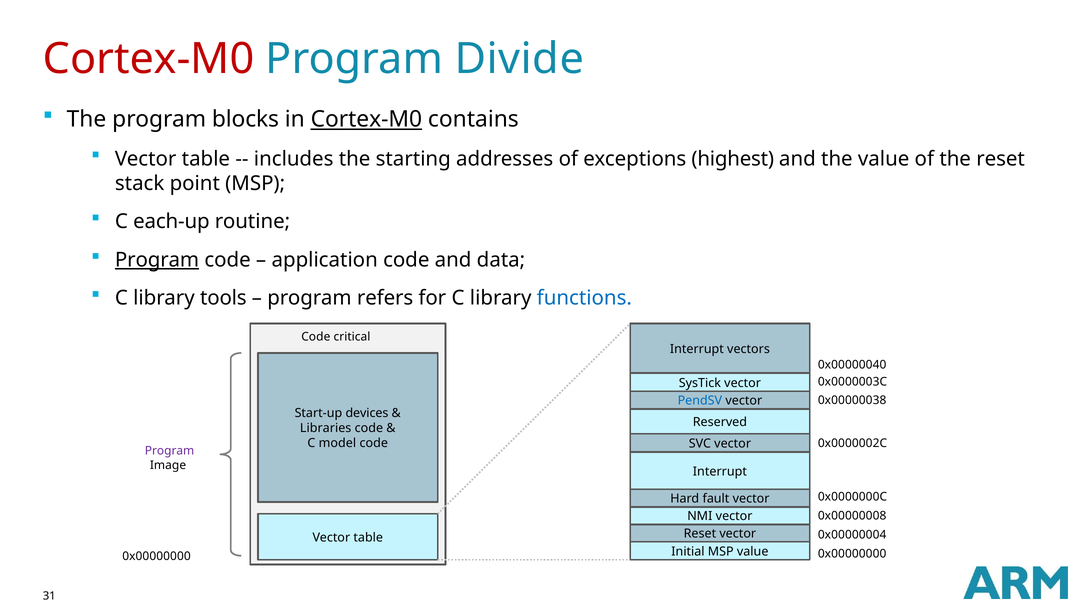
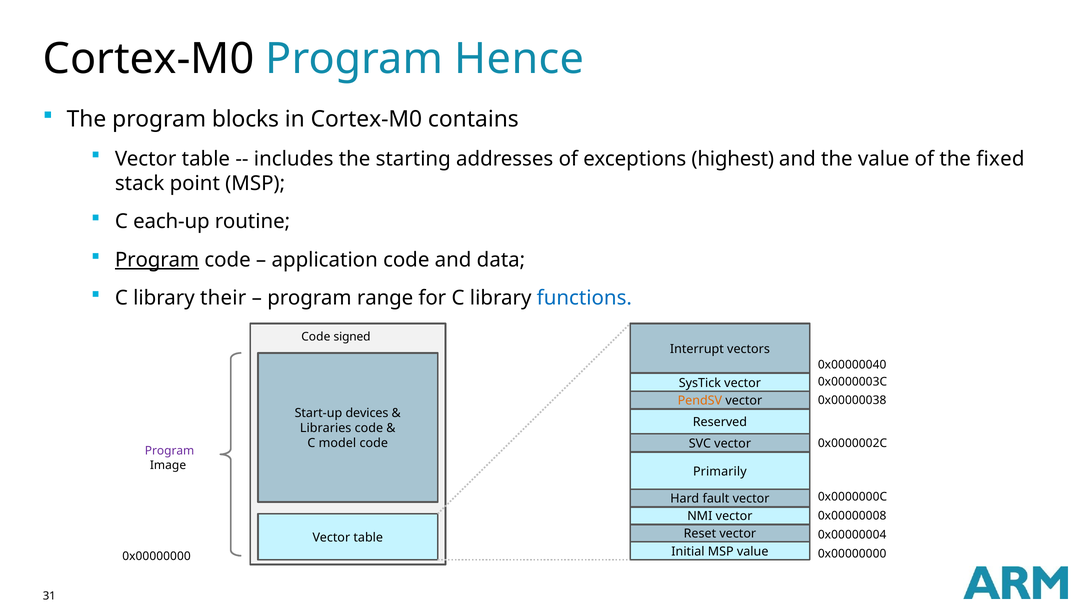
Cortex-M0 at (149, 59) colour: red -> black
Divide: Divide -> Hence
Cortex-M0 at (366, 119) underline: present -> none
the reset: reset -> fixed
tools: tools -> their
refers: refers -> range
critical: critical -> signed
PendSV colour: blue -> orange
Interrupt at (720, 471): Interrupt -> Primarily
